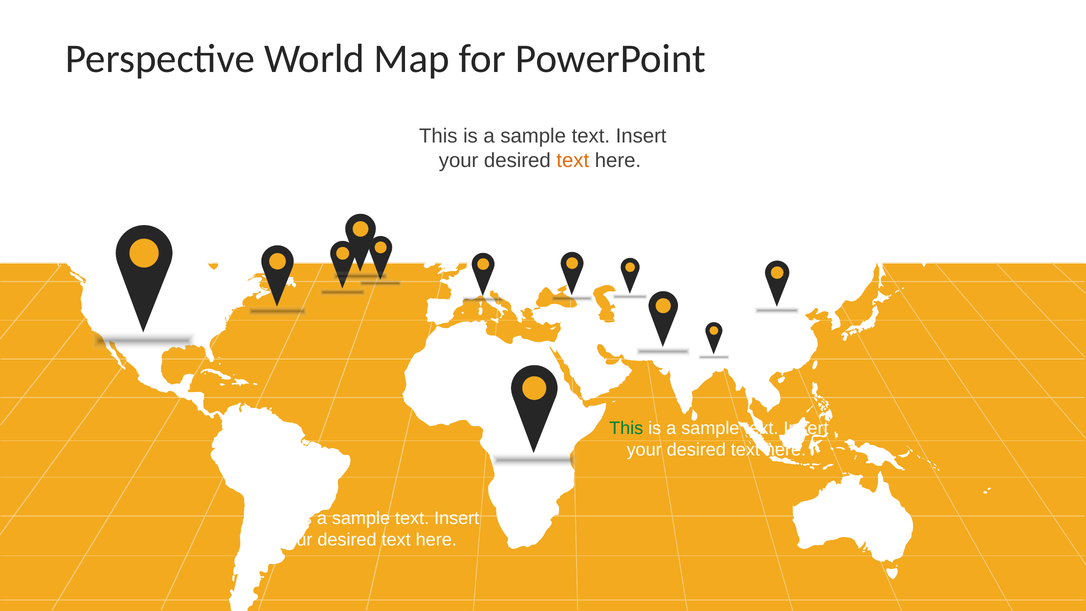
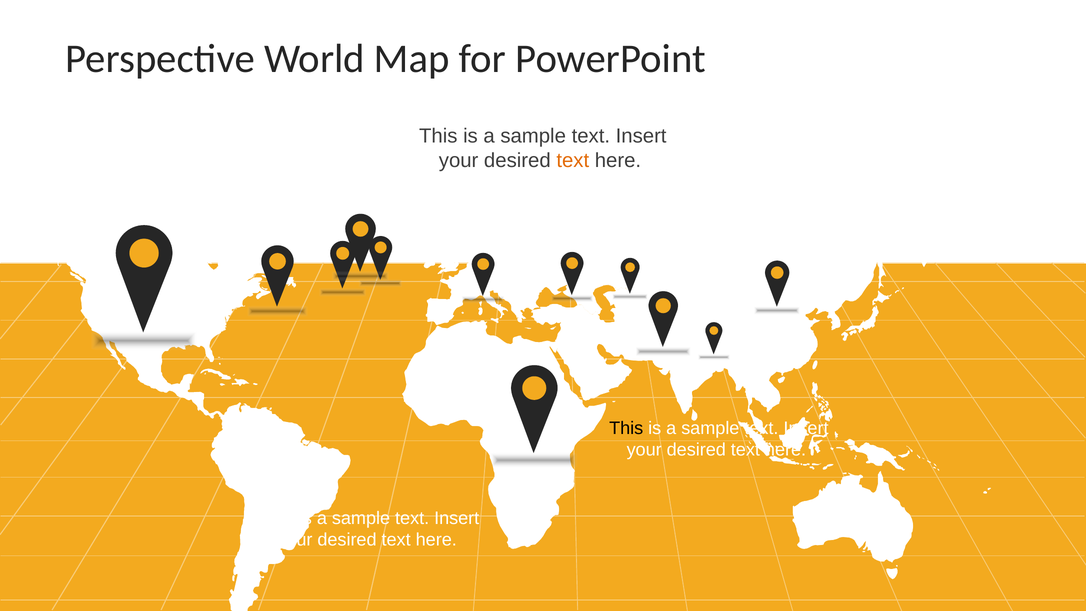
This at (626, 428) colour: green -> black
